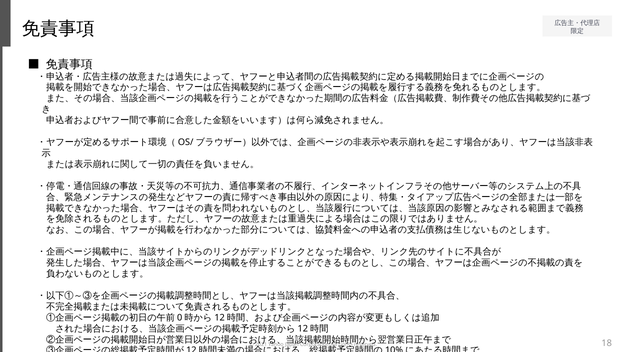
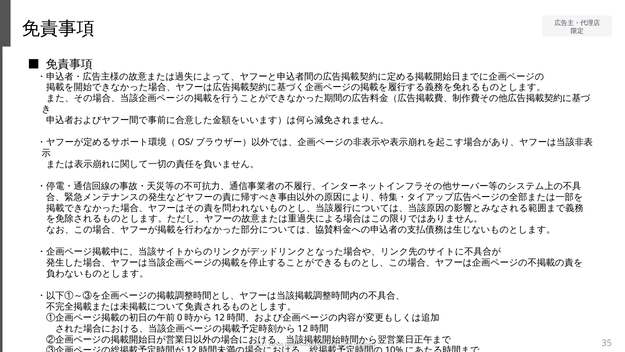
18: 18 -> 35
